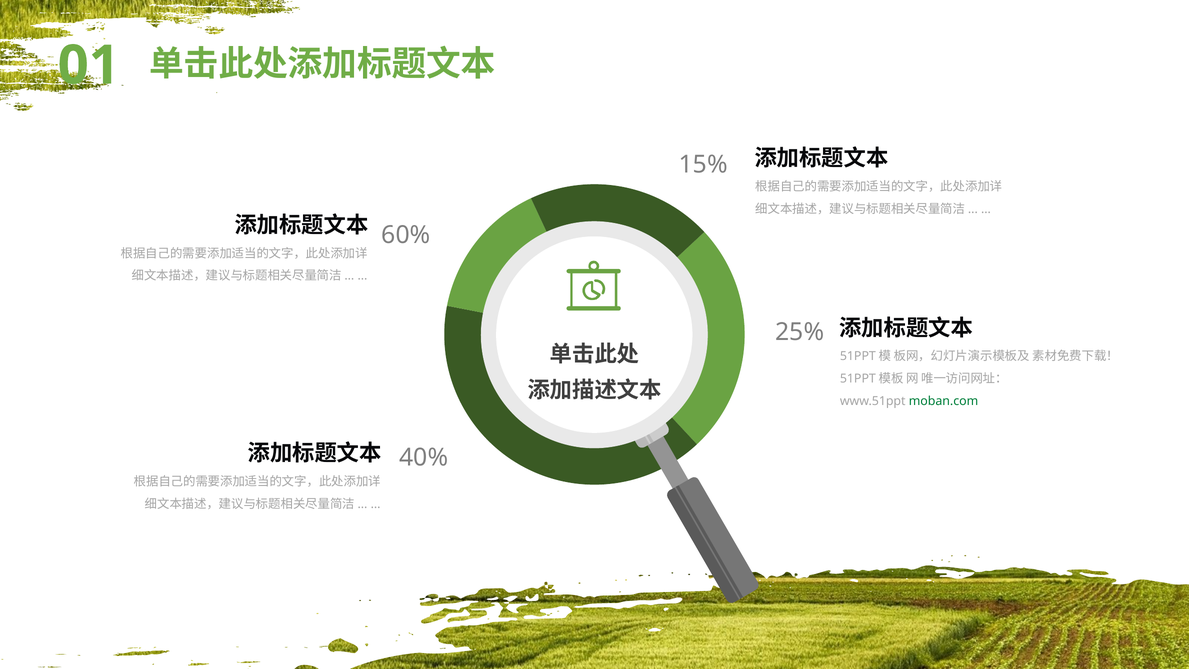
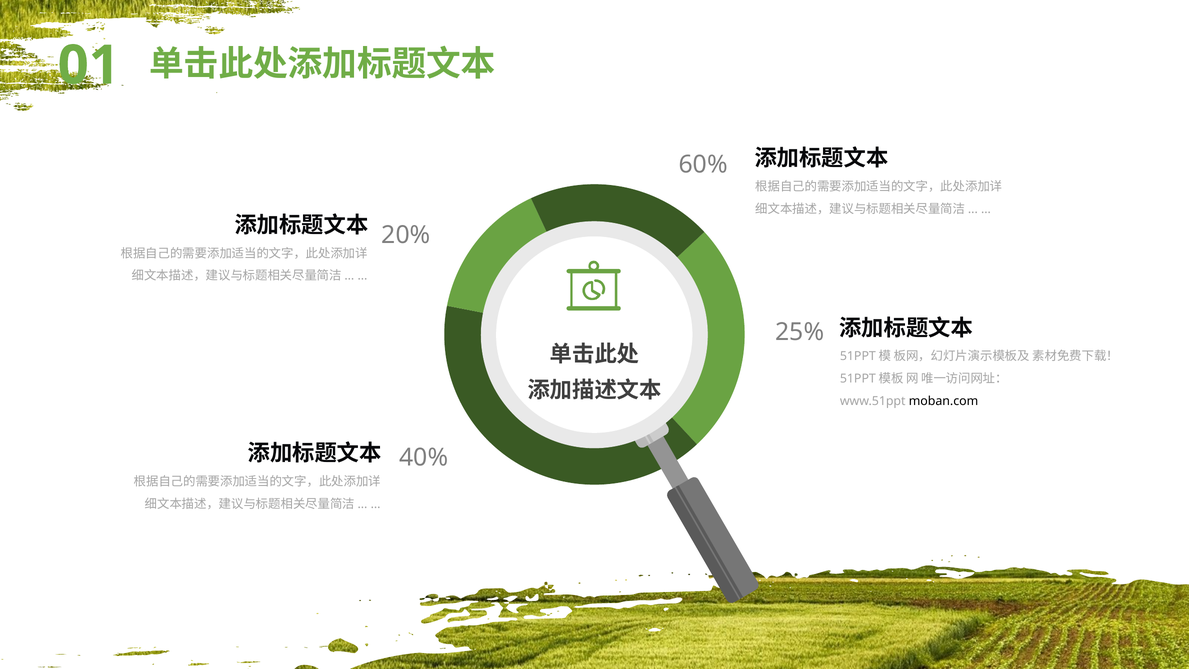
15%: 15% -> 60%
60%: 60% -> 20%
moban.com colour: green -> black
